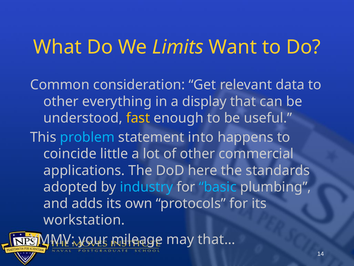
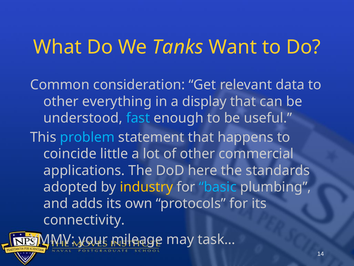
Limits: Limits -> Tanks
fast colour: yellow -> light blue
statement into: into -> that
industry colour: light blue -> yellow
workstation: workstation -> connectivity
that…: that… -> task…
